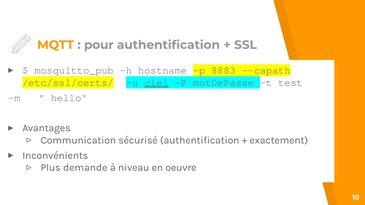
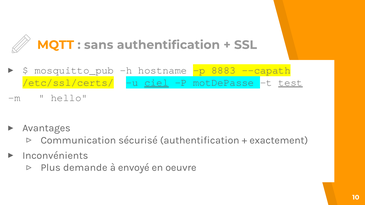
pour: pour -> sans
test underline: none -> present
niveau: niveau -> envoyé
